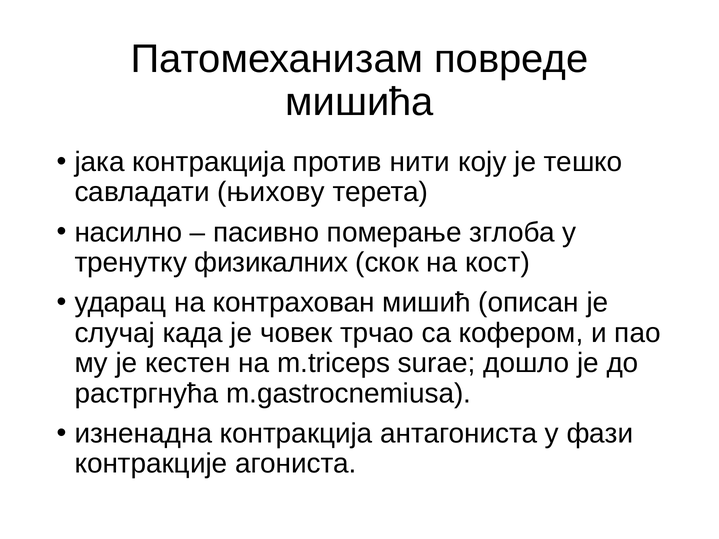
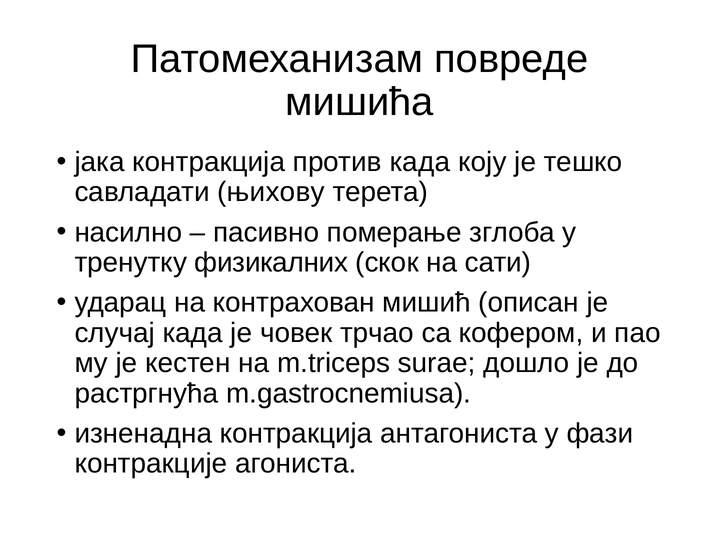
против нити: нити -> када
кост: кост -> сати
